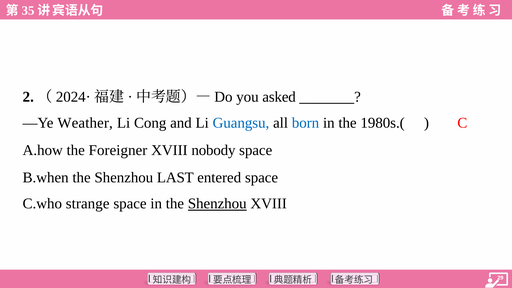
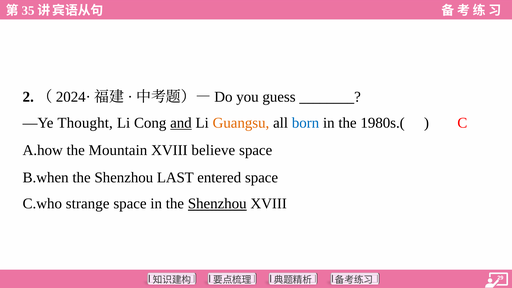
asked: asked -> guess
Weather: Weather -> Thought
and underline: none -> present
Guangsu colour: blue -> orange
Foreigner: Foreigner -> Mountain
nobody: nobody -> believe
